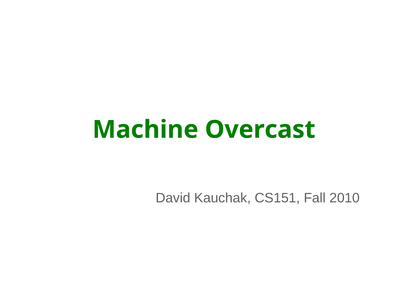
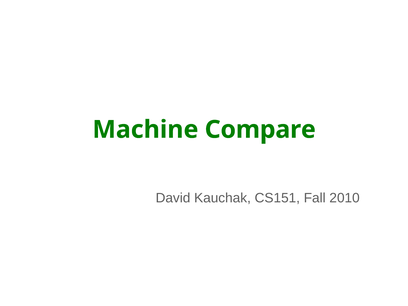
Overcast: Overcast -> Compare
